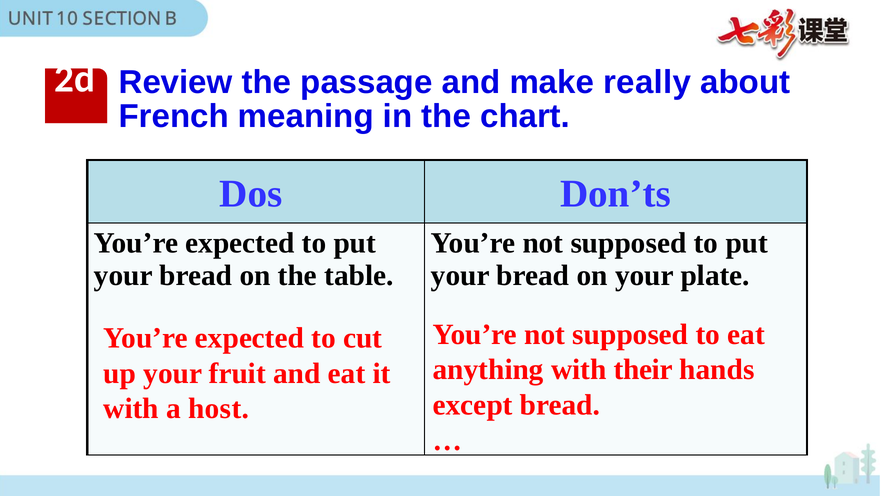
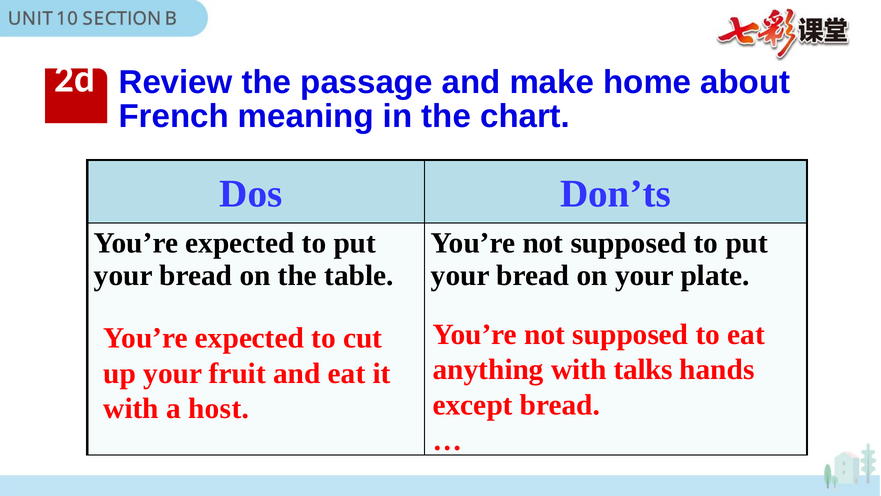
really: really -> home
their: their -> talks
